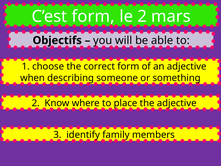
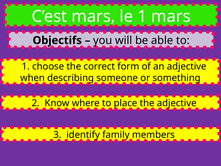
C’est form: form -> mars
le 2: 2 -> 1
